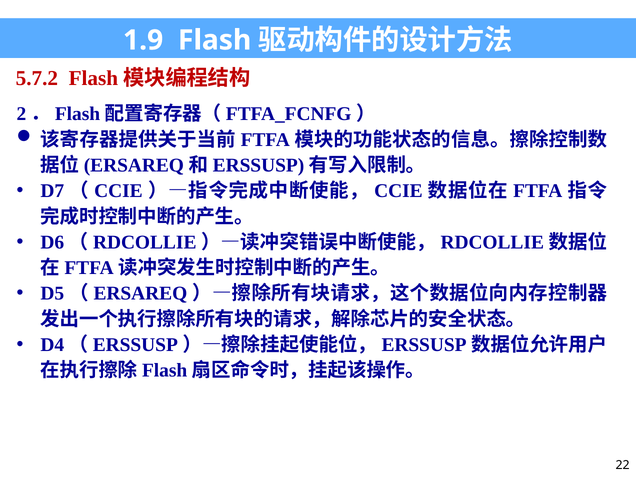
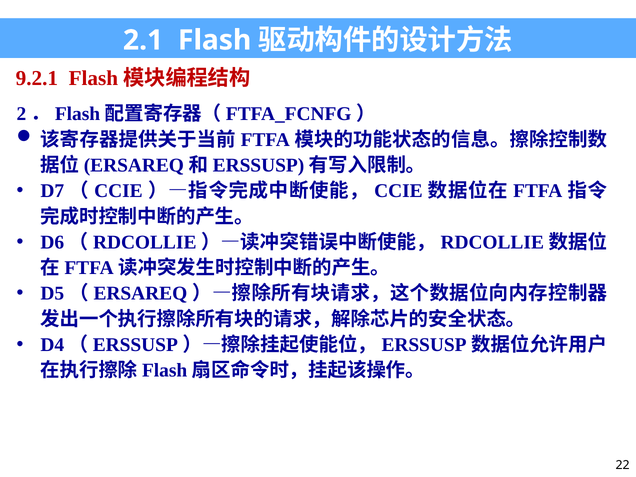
1.9: 1.9 -> 2.1
5.7.2: 5.7.2 -> 9.2.1
